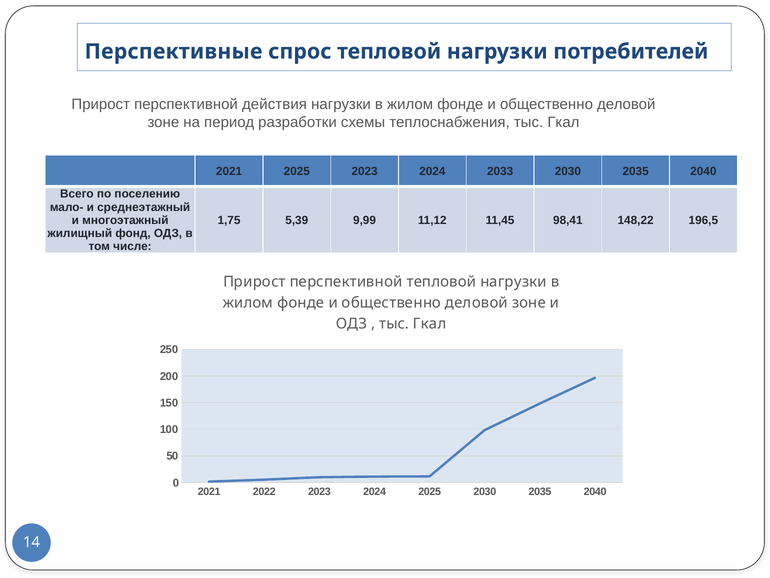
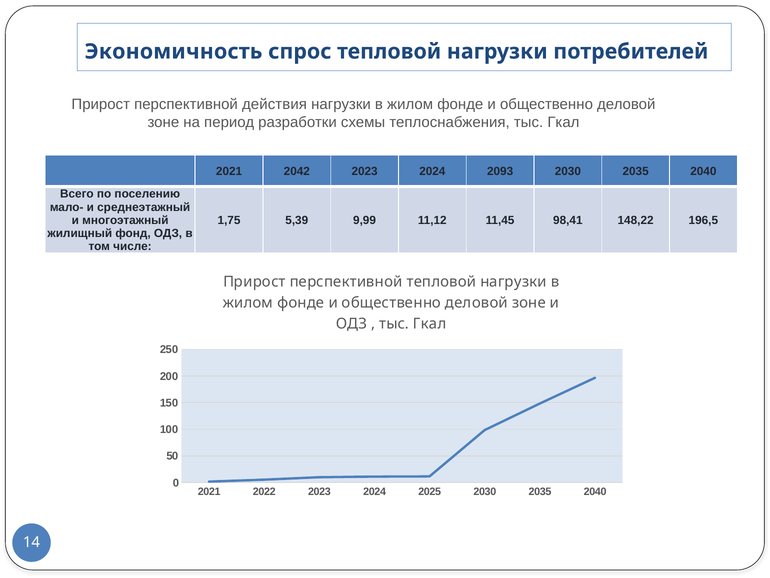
Перспективные: Перспективные -> Экономичность
2021 2025: 2025 -> 2042
2033: 2033 -> 2093
